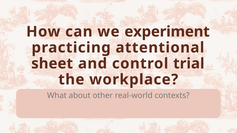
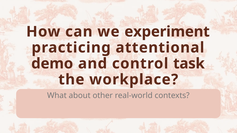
sheet: sheet -> demo
trial: trial -> task
